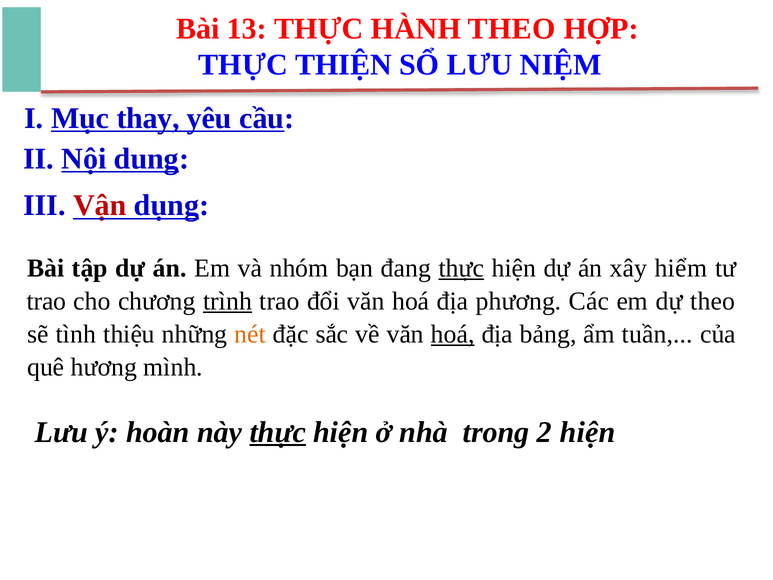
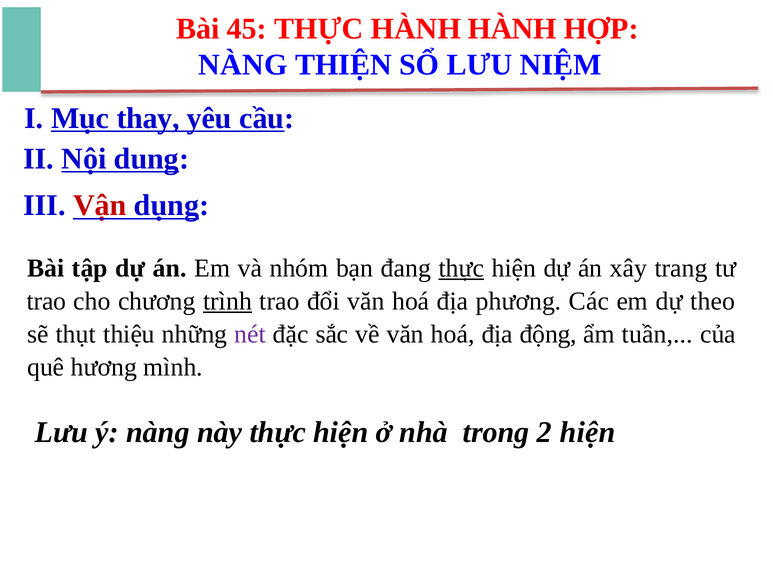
13: 13 -> 45
HÀNH THEO: THEO -> HÀNH
THỰC at (243, 65): THỰC -> NÀNG
hiểm: hiểm -> trang
tình: tình -> thụt
nét colour: orange -> purple
hoá at (453, 334) underline: present -> none
bảng: bảng -> động
ý hoàn: hoàn -> nàng
thực at (278, 432) underline: present -> none
